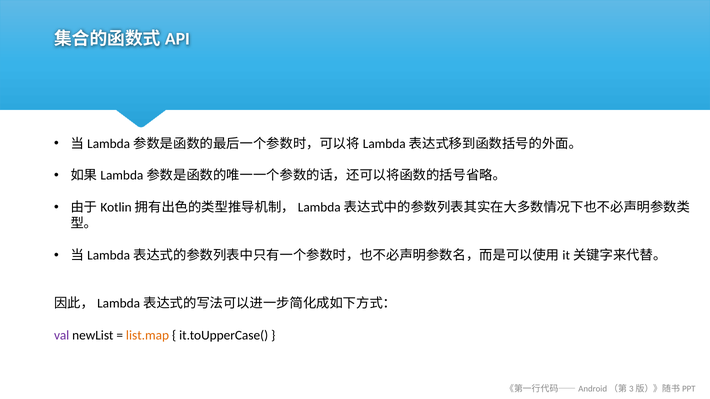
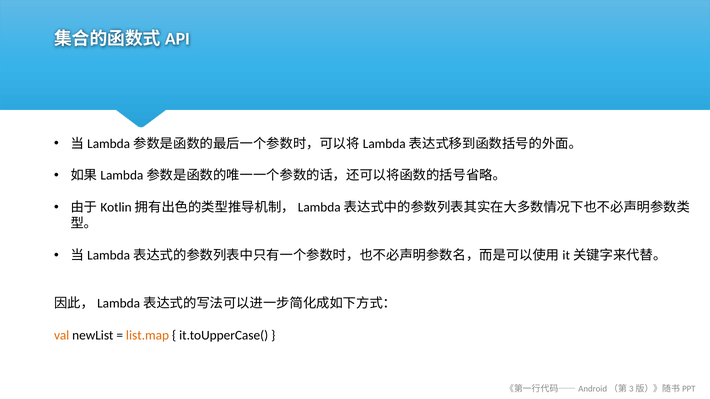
val colour: purple -> orange
